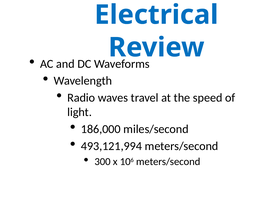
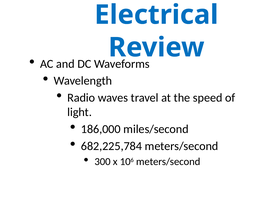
493,121,994: 493,121,994 -> 682,225,784
